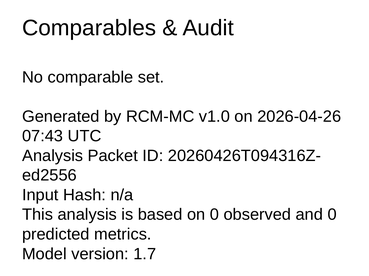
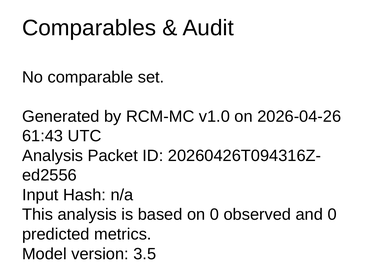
07:43: 07:43 -> 61:43
1.7: 1.7 -> 3.5
